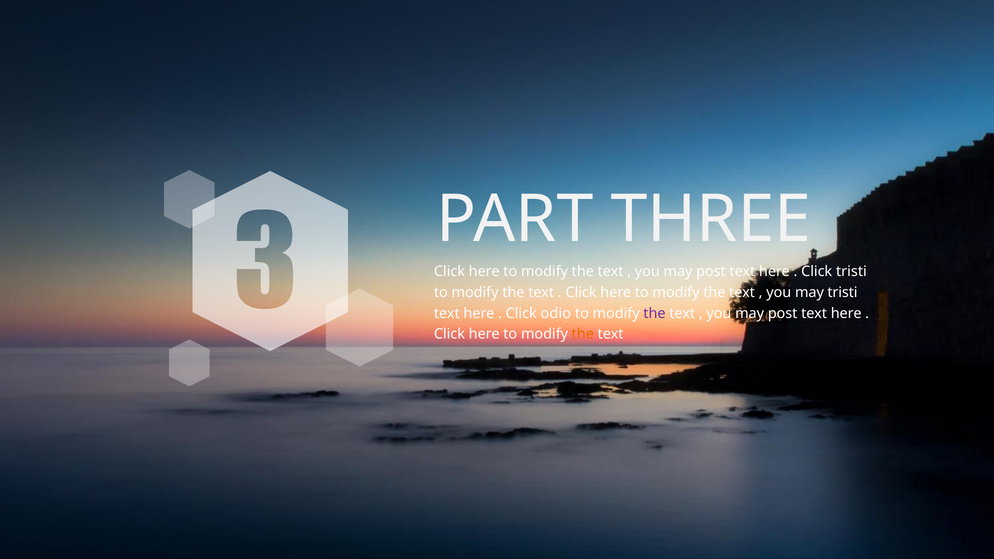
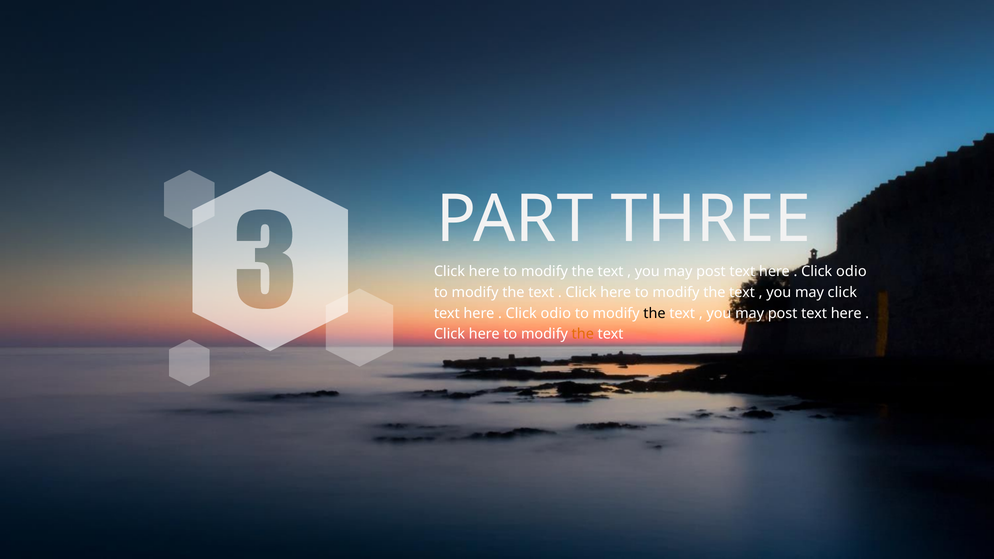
tristi at (851, 272): tristi -> odio
may tristi: tristi -> click
the at (655, 313) colour: purple -> black
